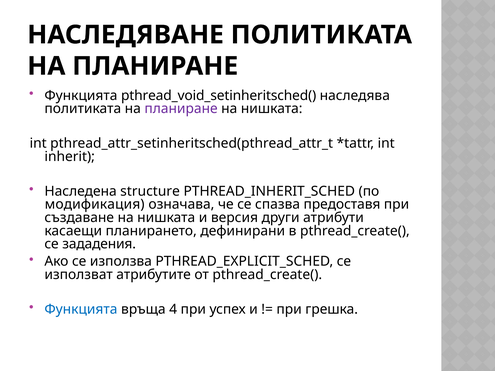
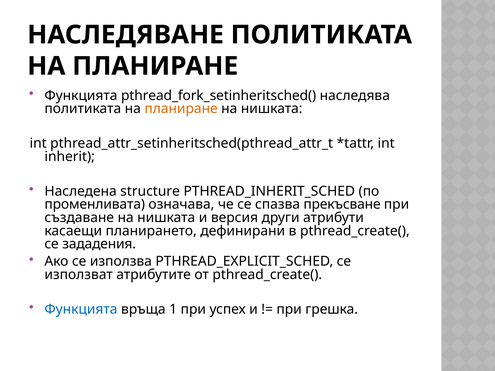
pthread_void_setinheritsched(: pthread_void_setinheritsched( -> pthread_fork_setinheritsched(
планиране at (181, 109) colour: purple -> orange
модификация: модификация -> променливата
предоставя: предоставя -> прекъсване
4: 4 -> 1
